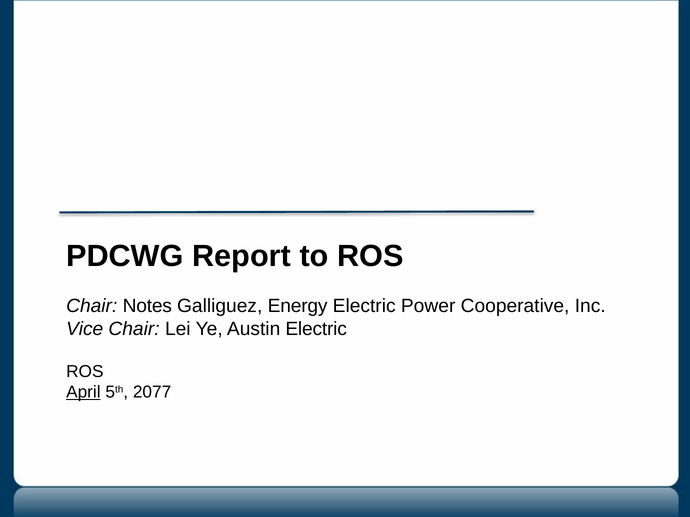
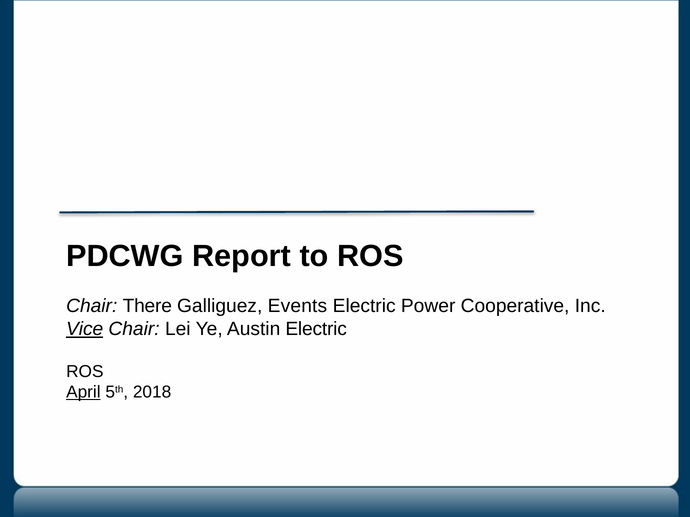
Notes: Notes -> There
Energy: Energy -> Events
Vice underline: none -> present
2077: 2077 -> 2018
